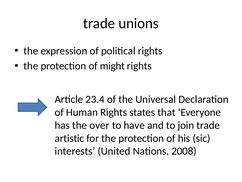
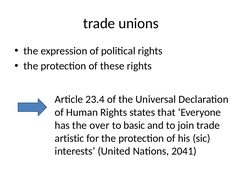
might: might -> these
have: have -> basic
2008: 2008 -> 2041
